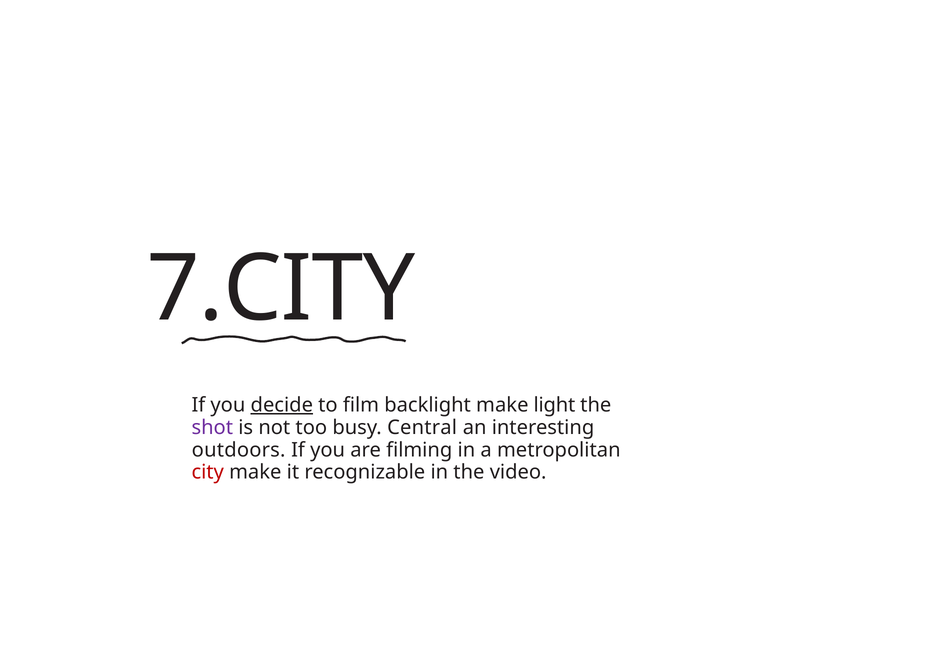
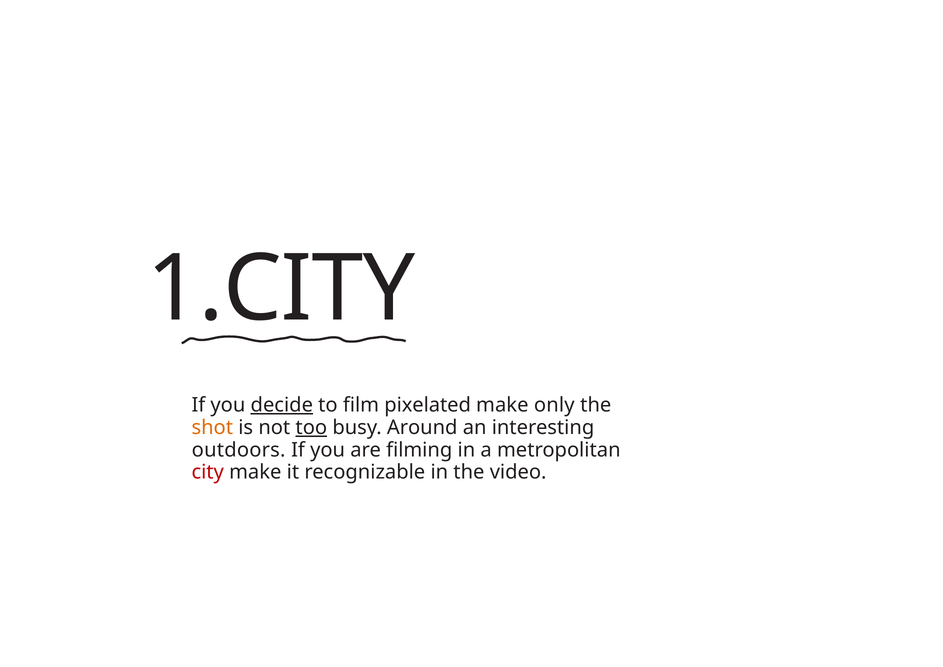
7.CITY: 7.CITY -> 1.CITY
backlight: backlight -> pixelated
light: light -> only
shot colour: purple -> orange
too underline: none -> present
Central: Central -> Around
